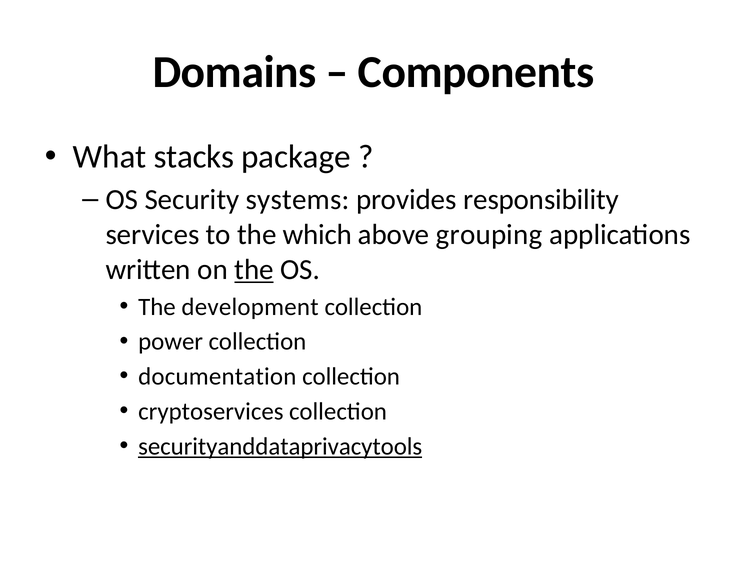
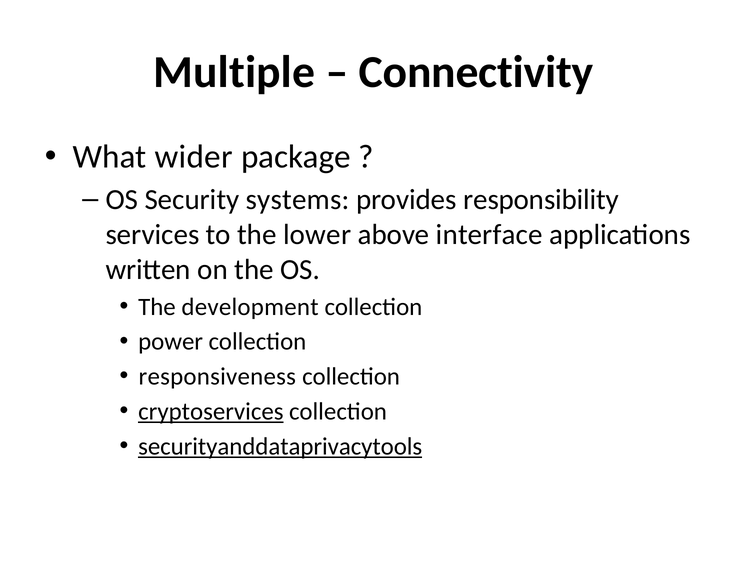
Domains: Domains -> Multiple
Components: Components -> Connectivity
stacks: stacks -> wider
which: which -> lower
grouping: grouping -> interface
the at (254, 269) underline: present -> none
documentation: documentation -> responsiveness
cryptoservices underline: none -> present
